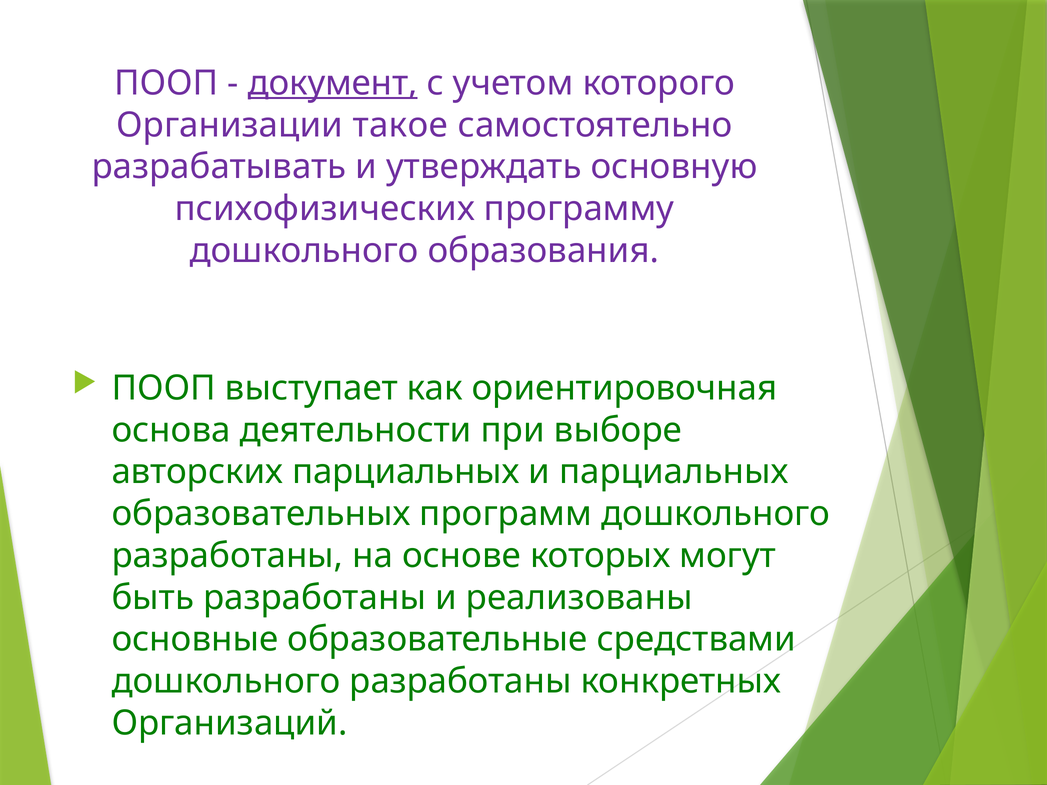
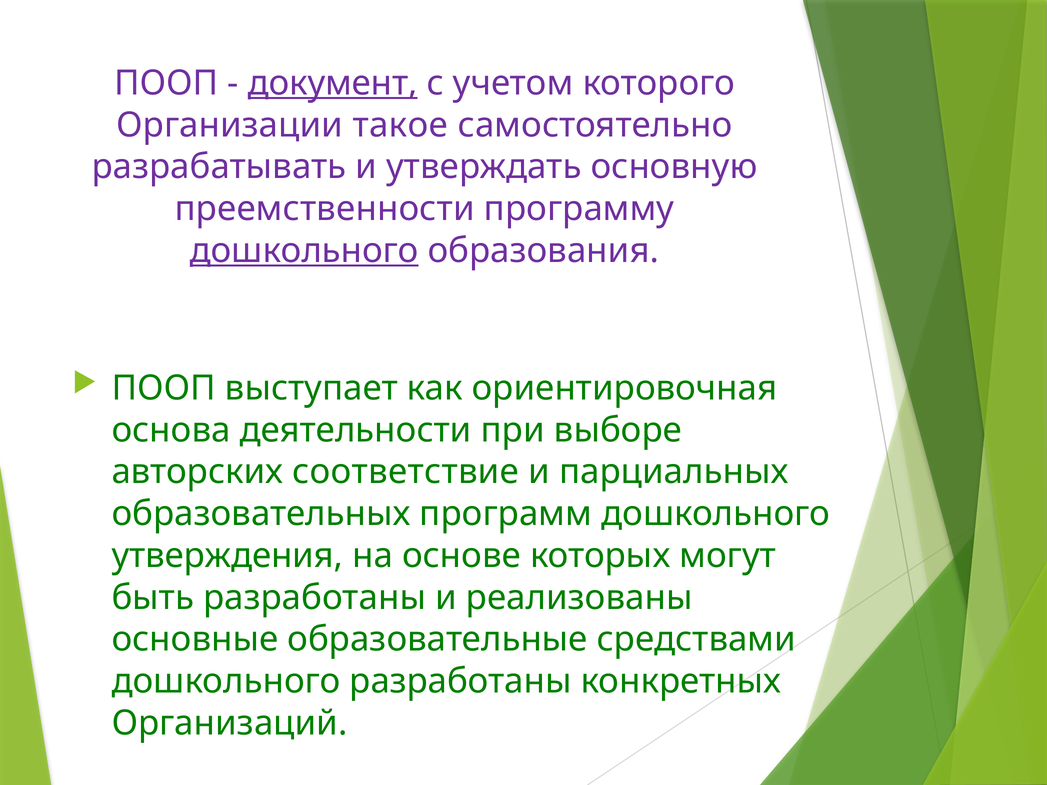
психофизических: психофизических -> преемственности
дошкольного at (304, 251) underline: none -> present
авторских парциальных: парциальных -> соответствие
разработаны at (227, 556): разработаны -> утверждения
